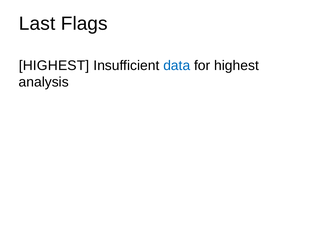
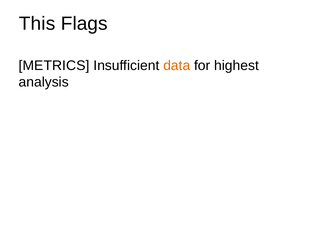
Last: Last -> This
HIGHEST at (54, 65): HIGHEST -> METRICS
data colour: blue -> orange
